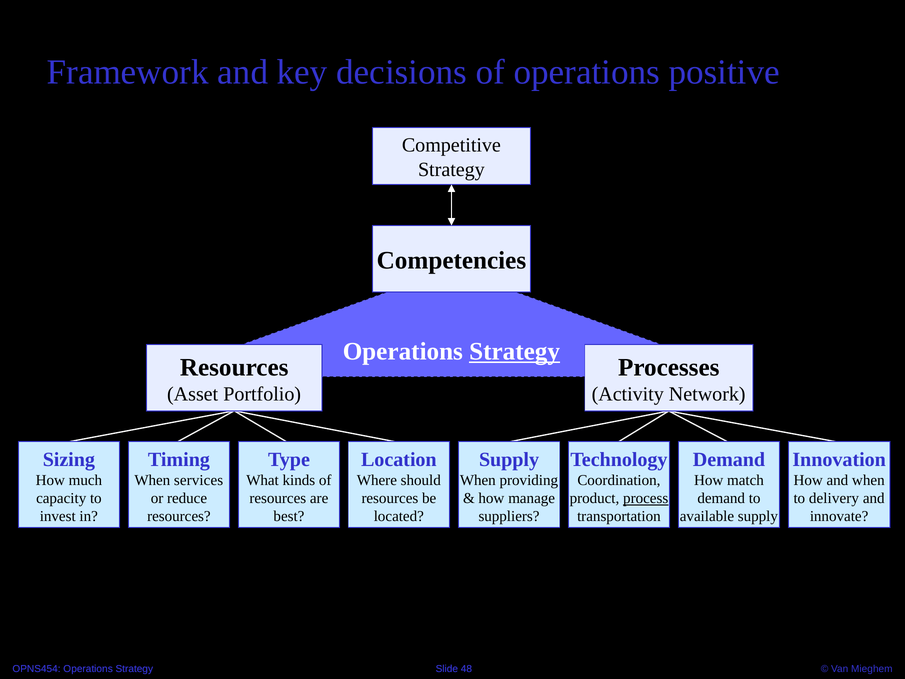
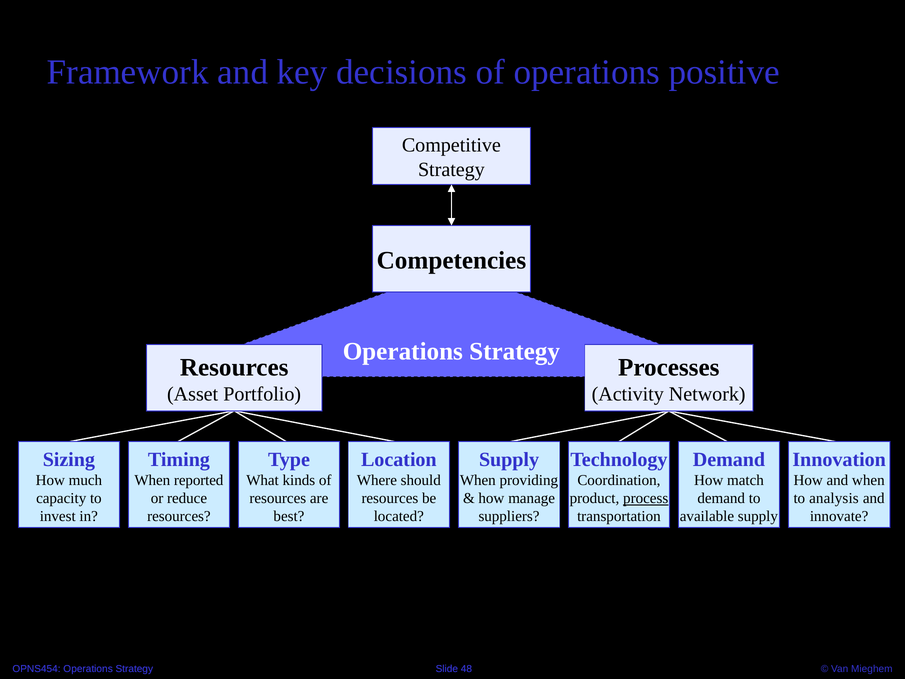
Strategy at (515, 351) underline: present -> none
services: services -> reported
delivery: delivery -> analysis
